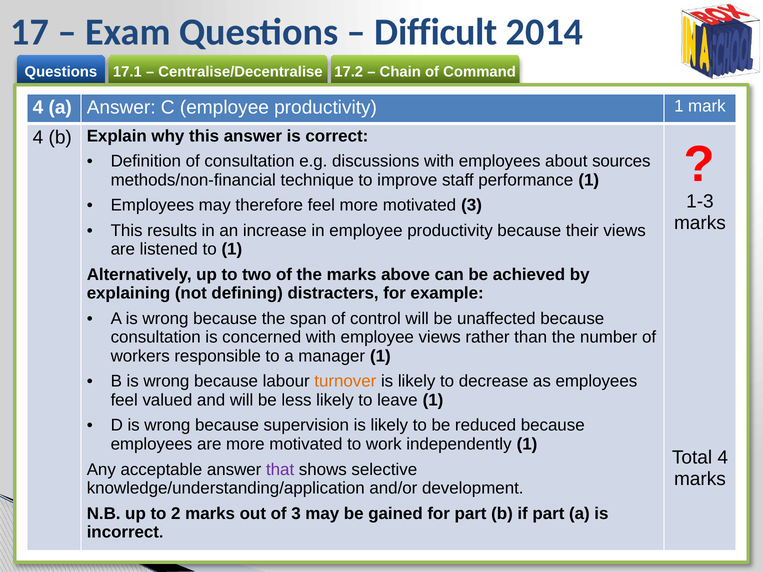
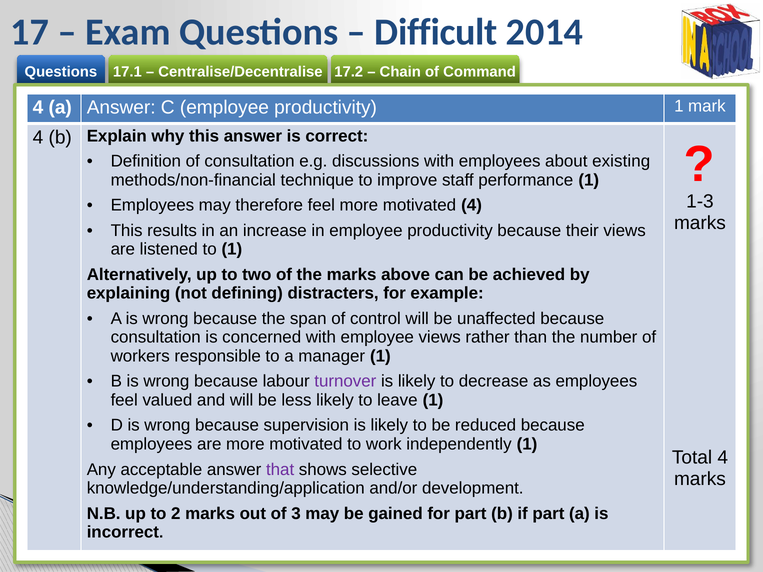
sources: sources -> existing
motivated 3: 3 -> 4
turnover colour: orange -> purple
